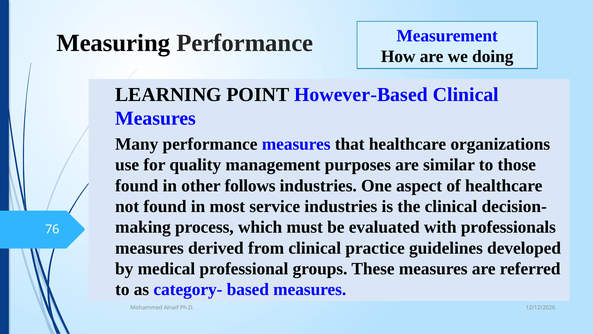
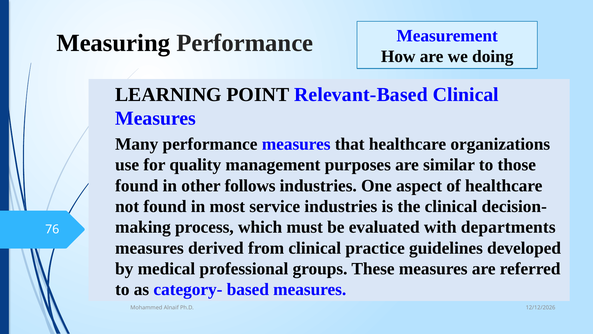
However-Based: However-Based -> Relevant-Based
professionals: professionals -> departments
